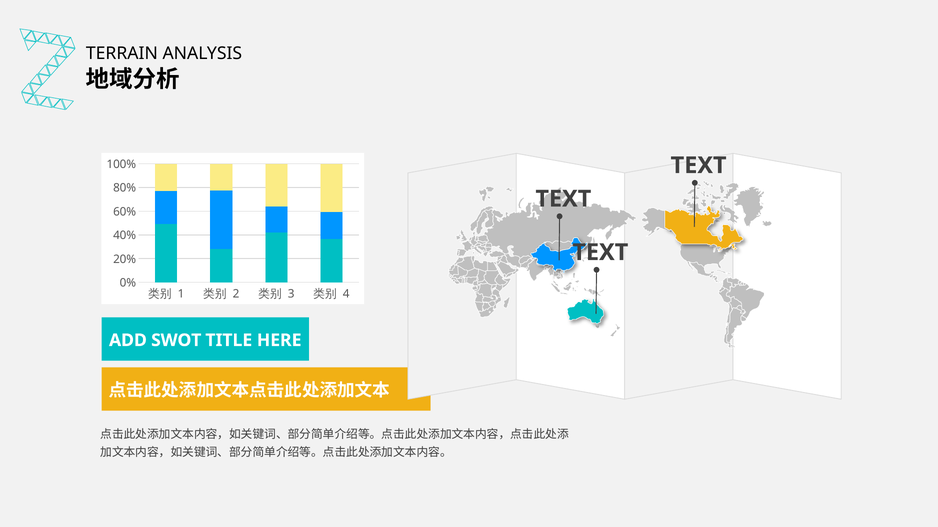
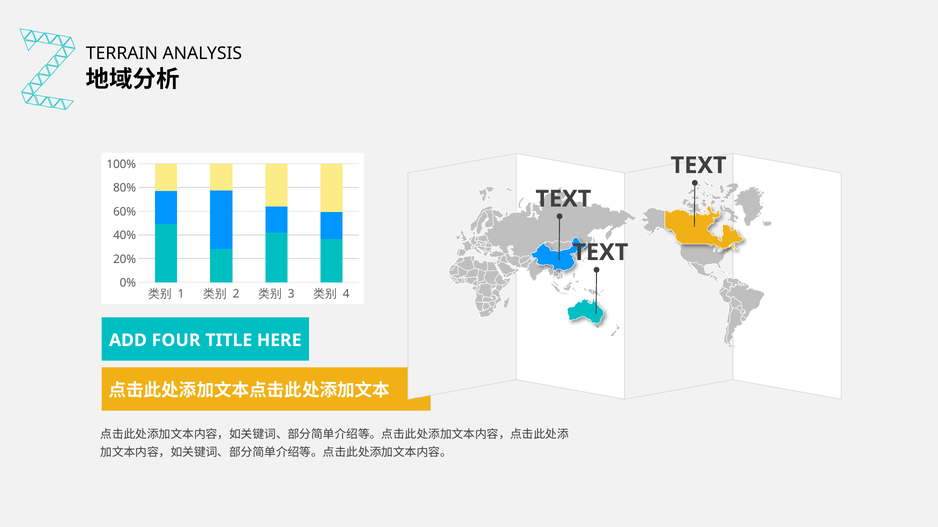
SWOT: SWOT -> FOUR
